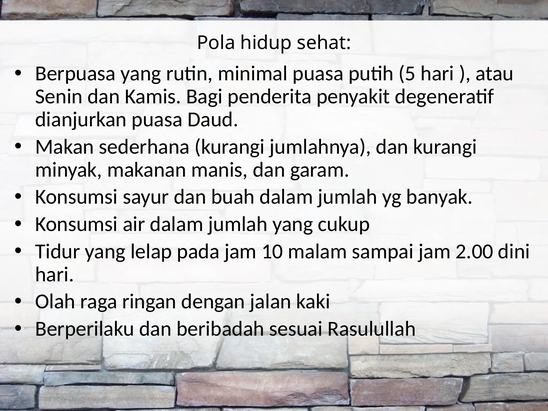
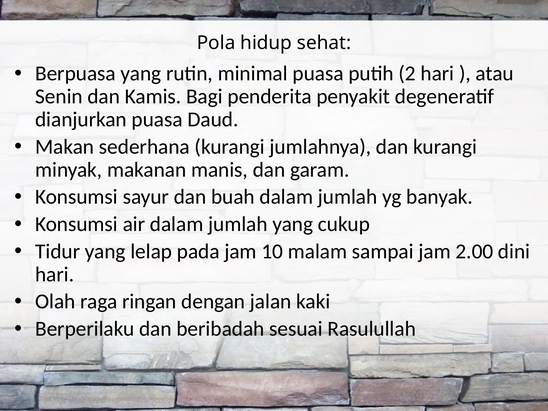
5: 5 -> 2
